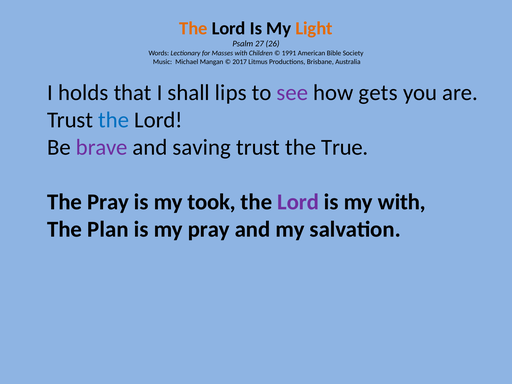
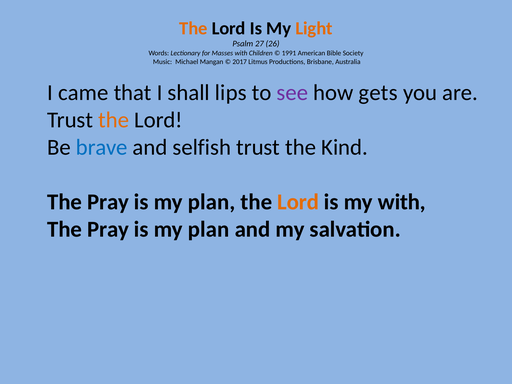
holds: holds -> came
the at (114, 120) colour: blue -> orange
brave colour: purple -> blue
saving: saving -> selfish
True: True -> Kind
took at (212, 202): took -> plan
Lord at (298, 202) colour: purple -> orange
Plan at (108, 229): Plan -> Pray
pray at (209, 229): pray -> plan
